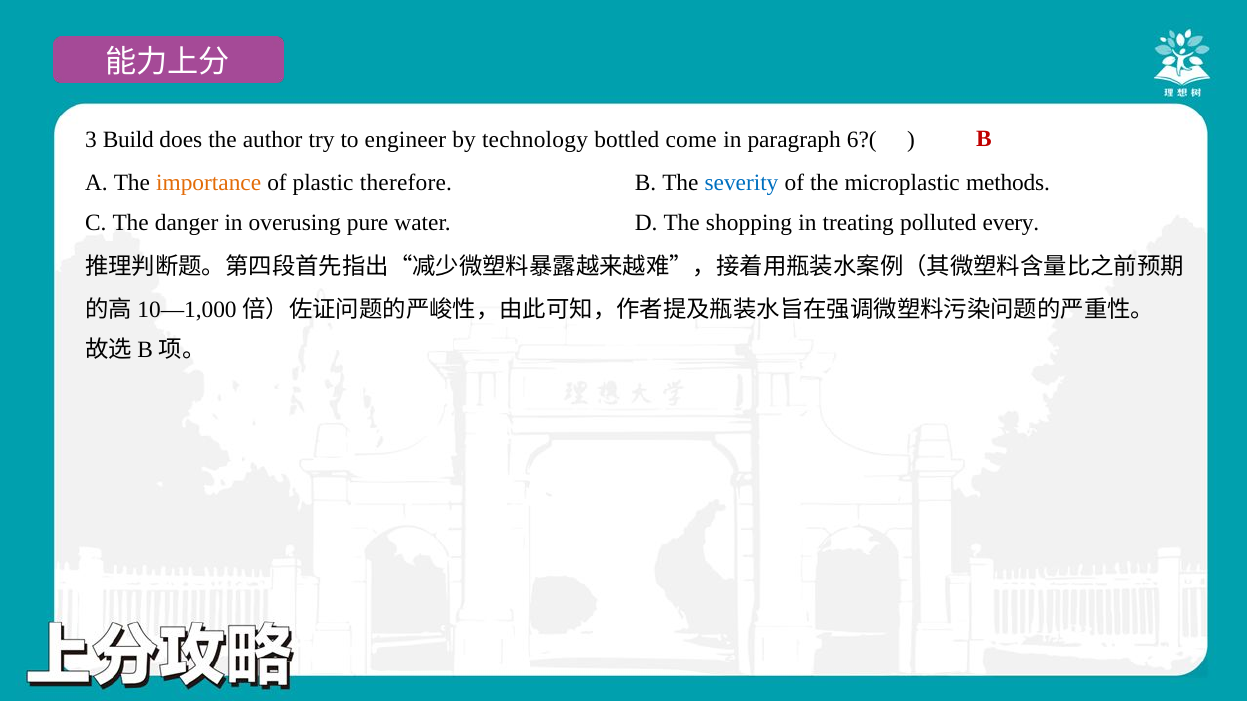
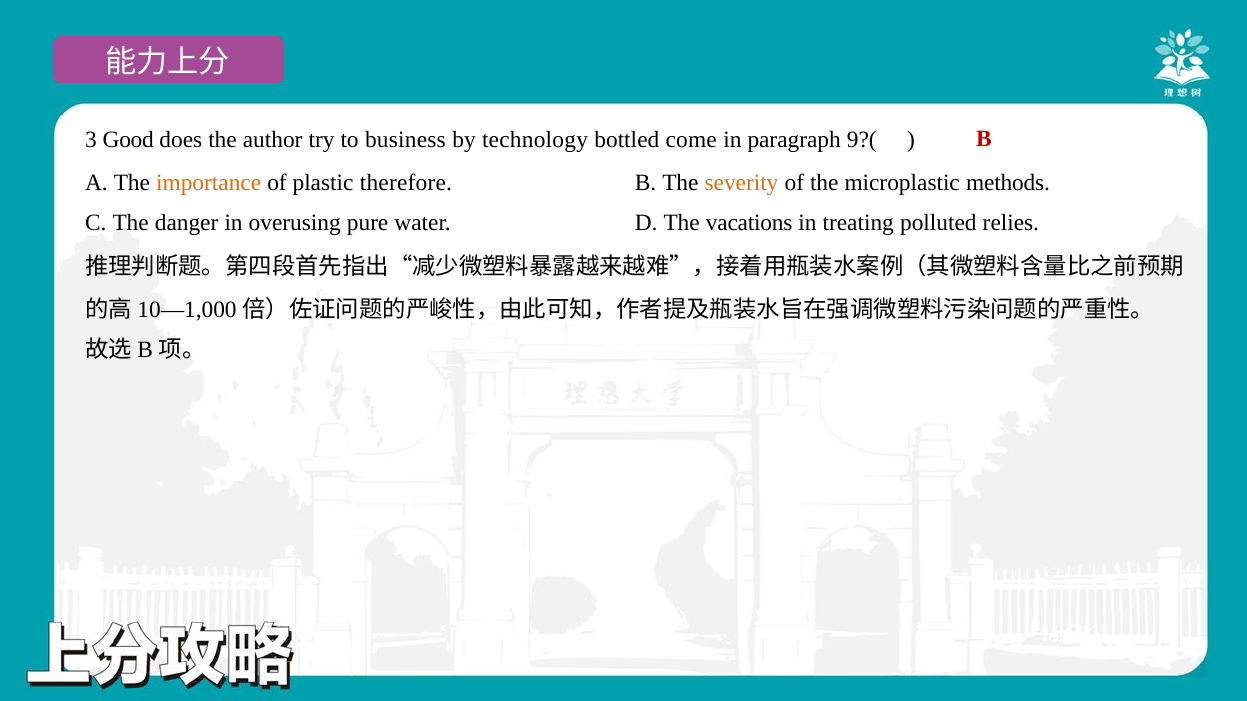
Build: Build -> Good
engineer: engineer -> business
6?(: 6?( -> 9?(
severity colour: blue -> orange
shopping: shopping -> vacations
every: every -> relies
